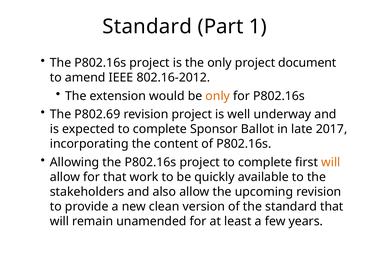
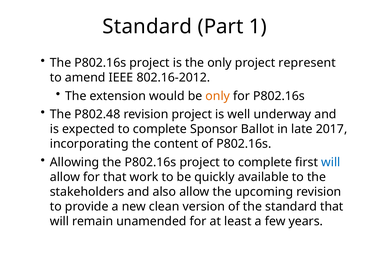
document: document -> represent
P802.69: P802.69 -> P802.48
will at (331, 162) colour: orange -> blue
